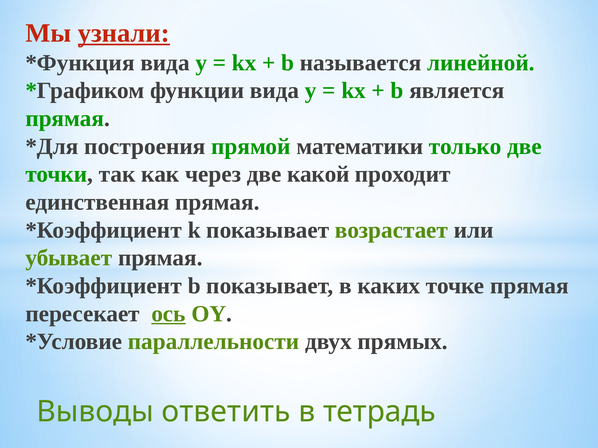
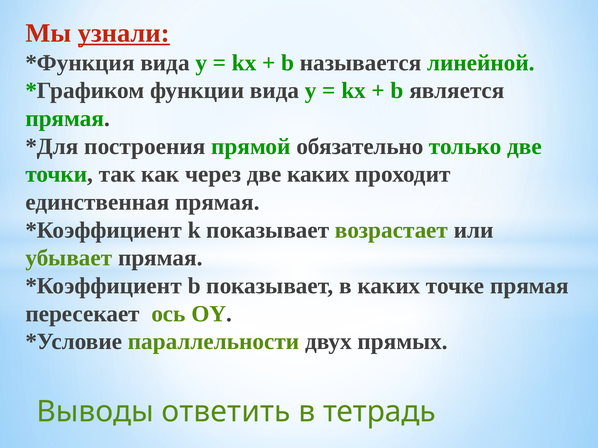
математики: математики -> обязательно
две какой: какой -> каких
ось underline: present -> none
